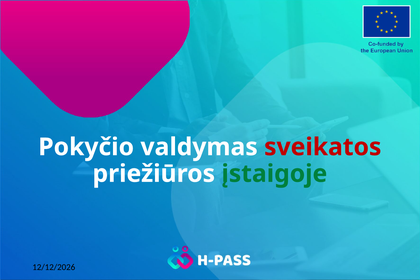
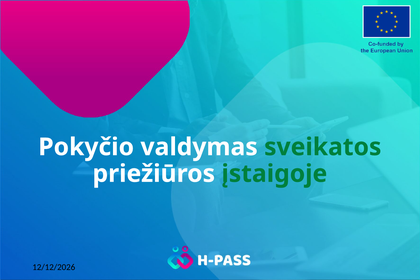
sveikatos colour: red -> green
